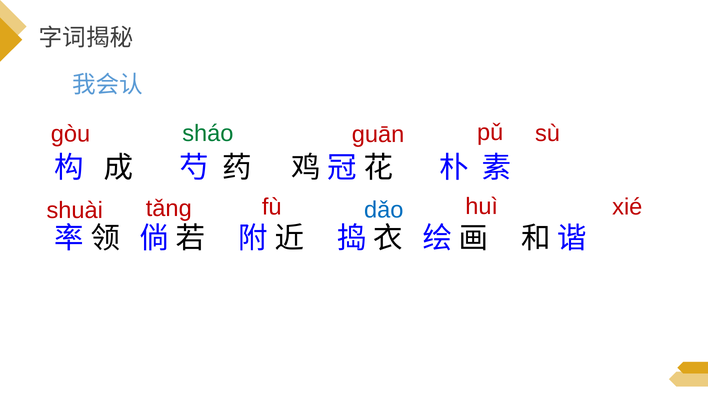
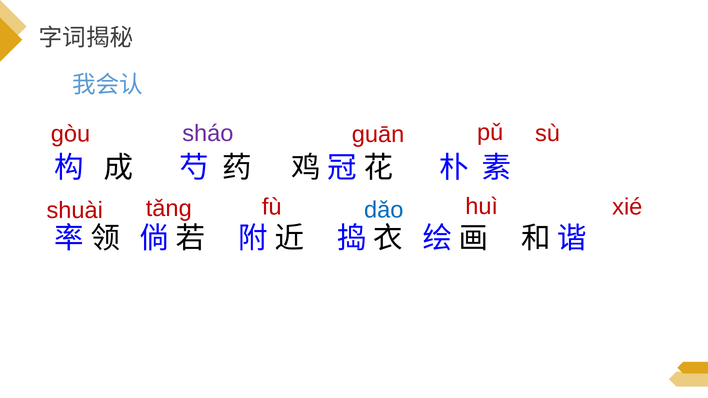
sháo colour: green -> purple
